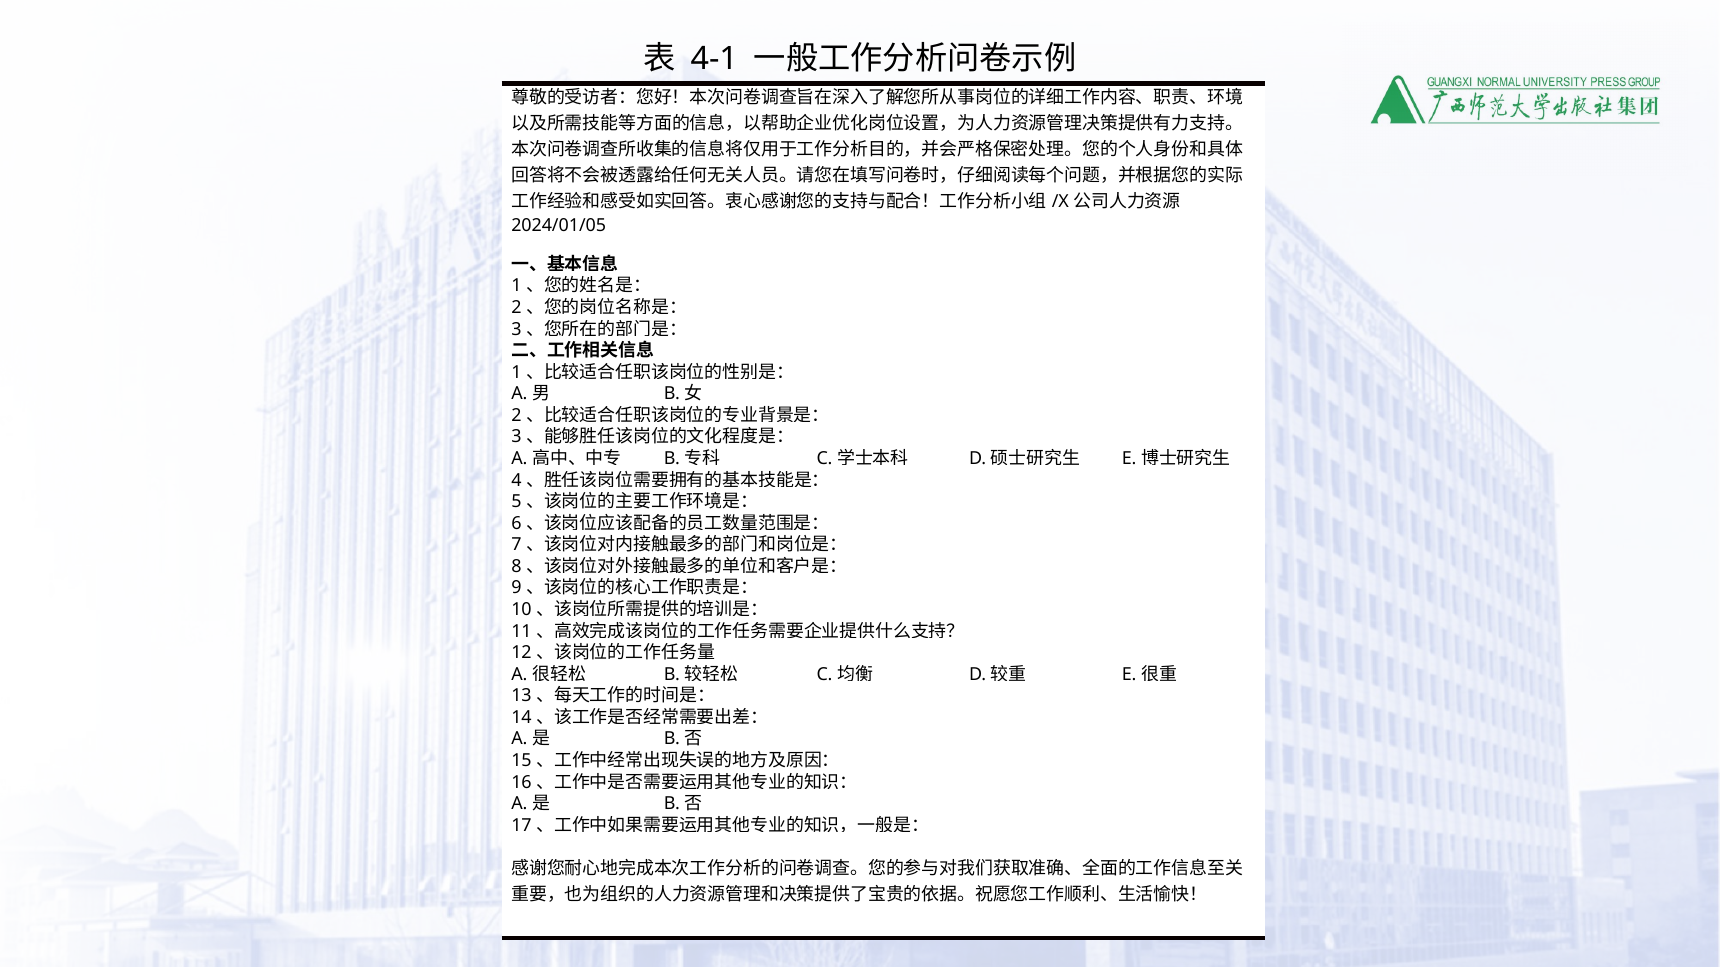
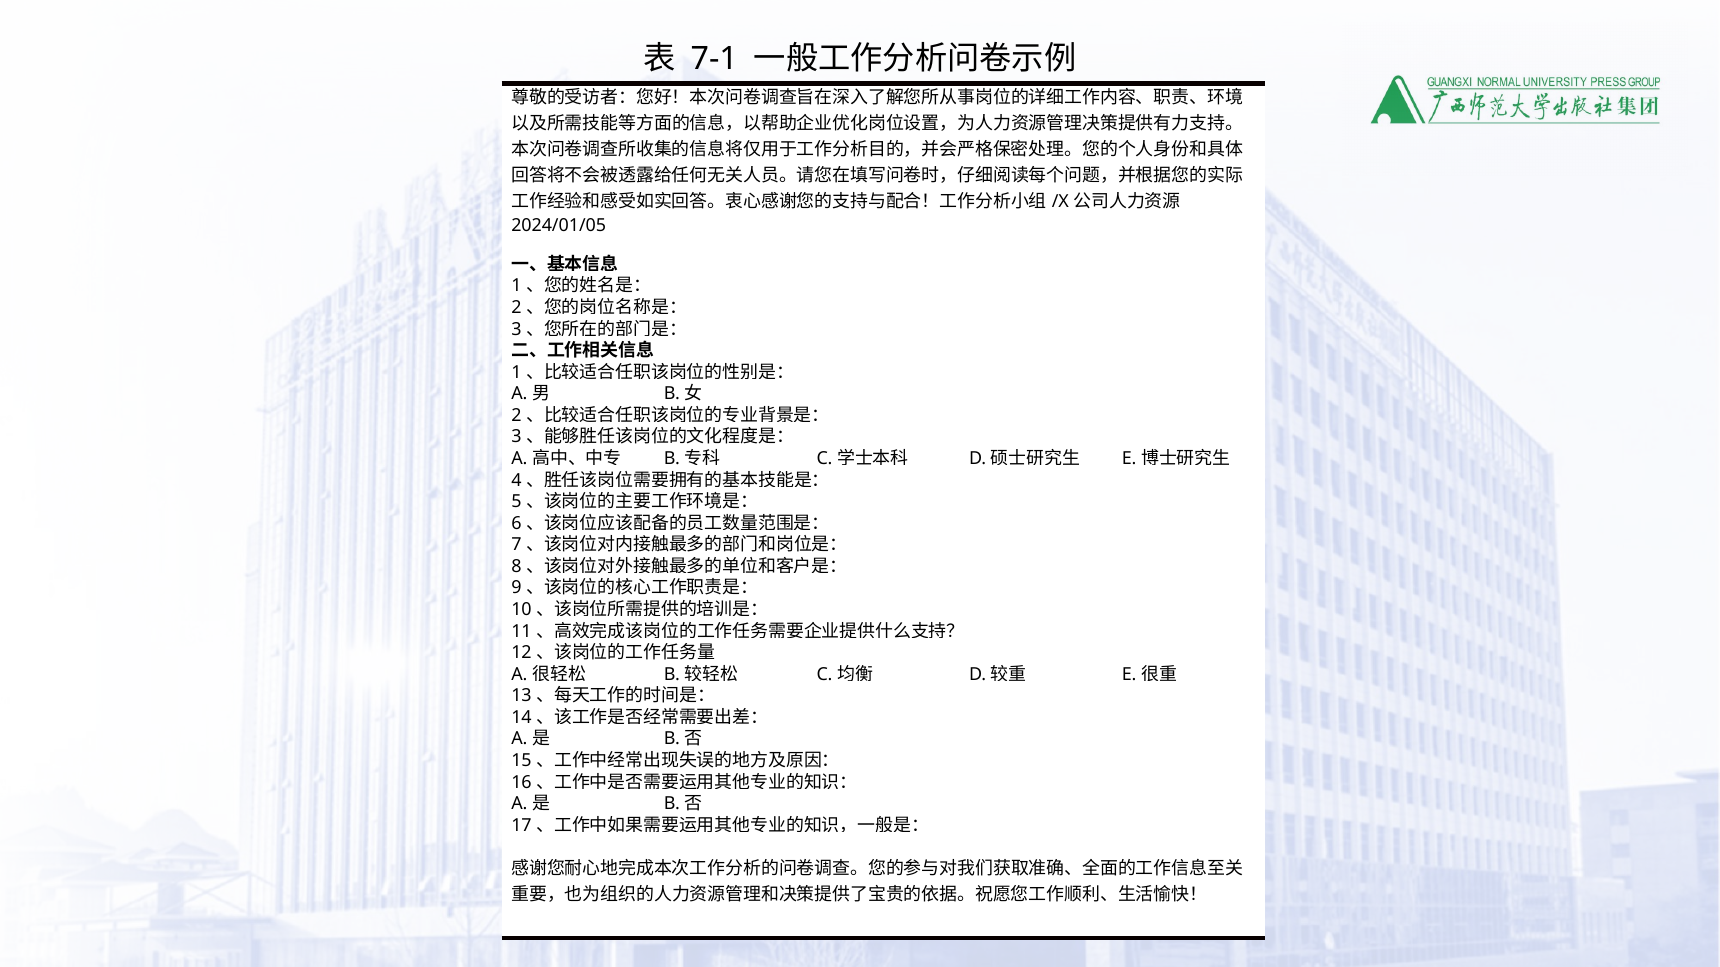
4-1: 4-1 -> 7-1
